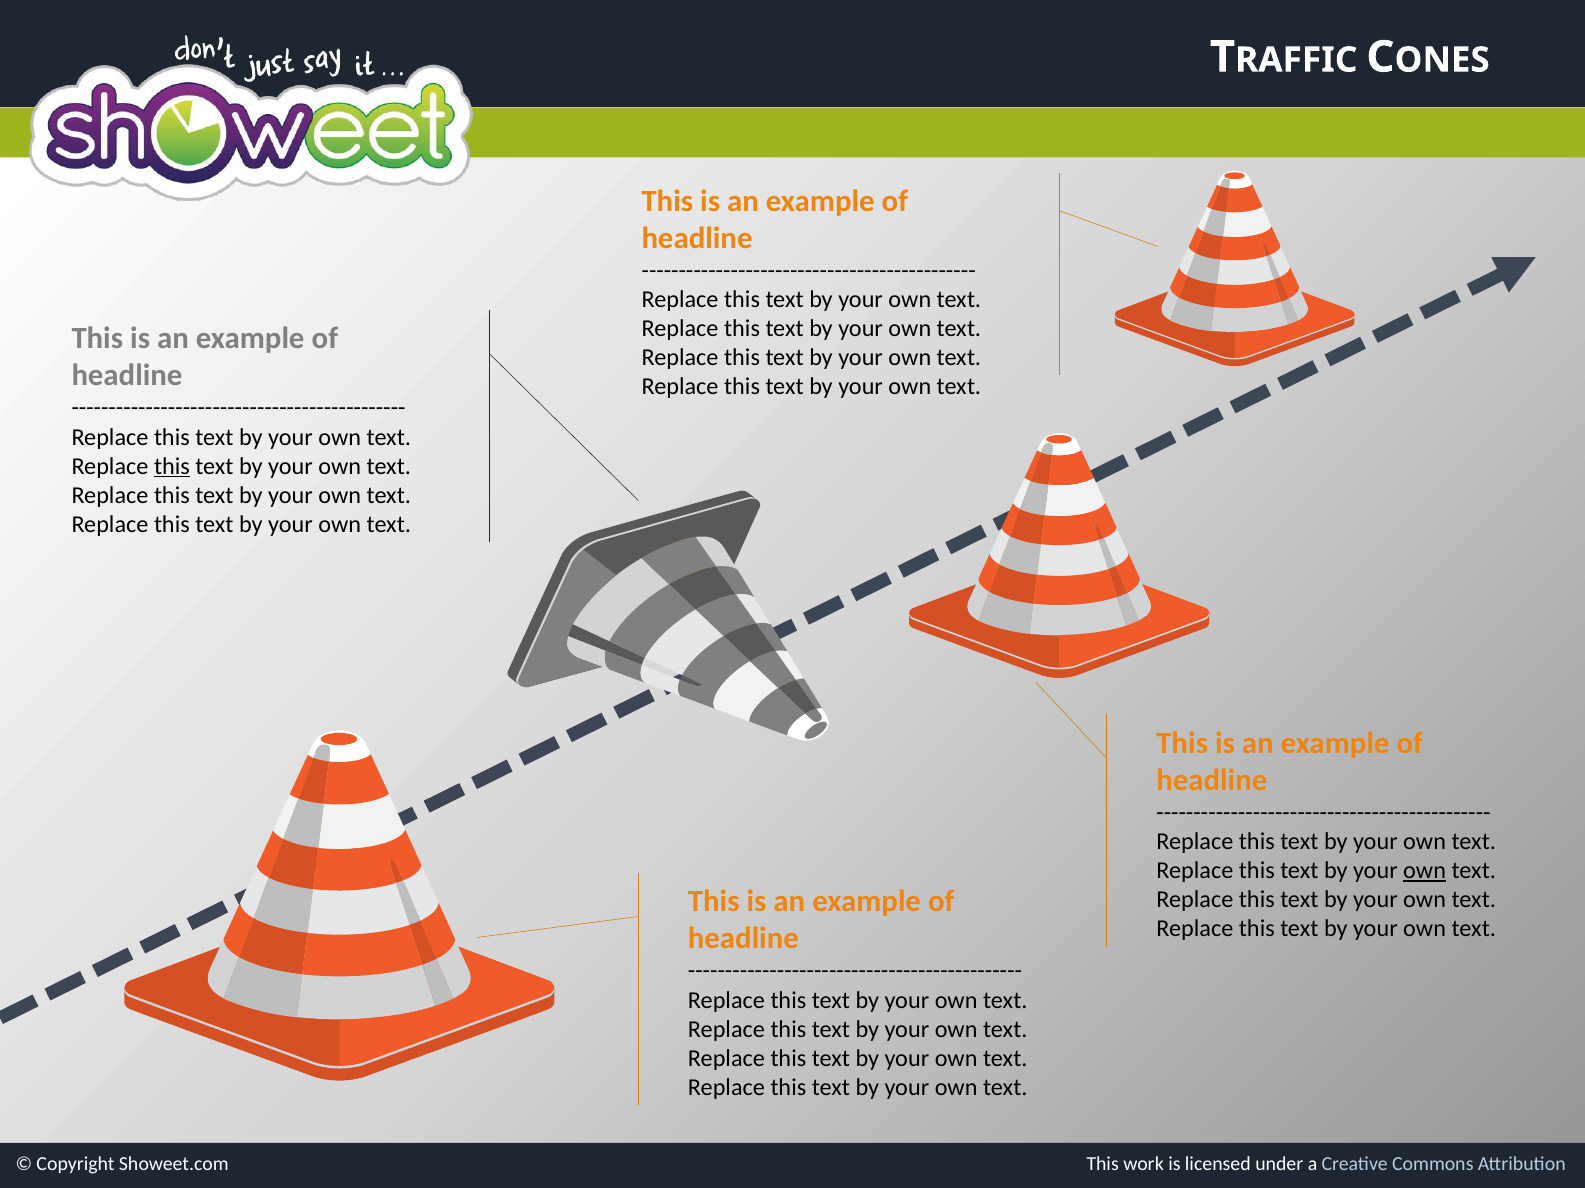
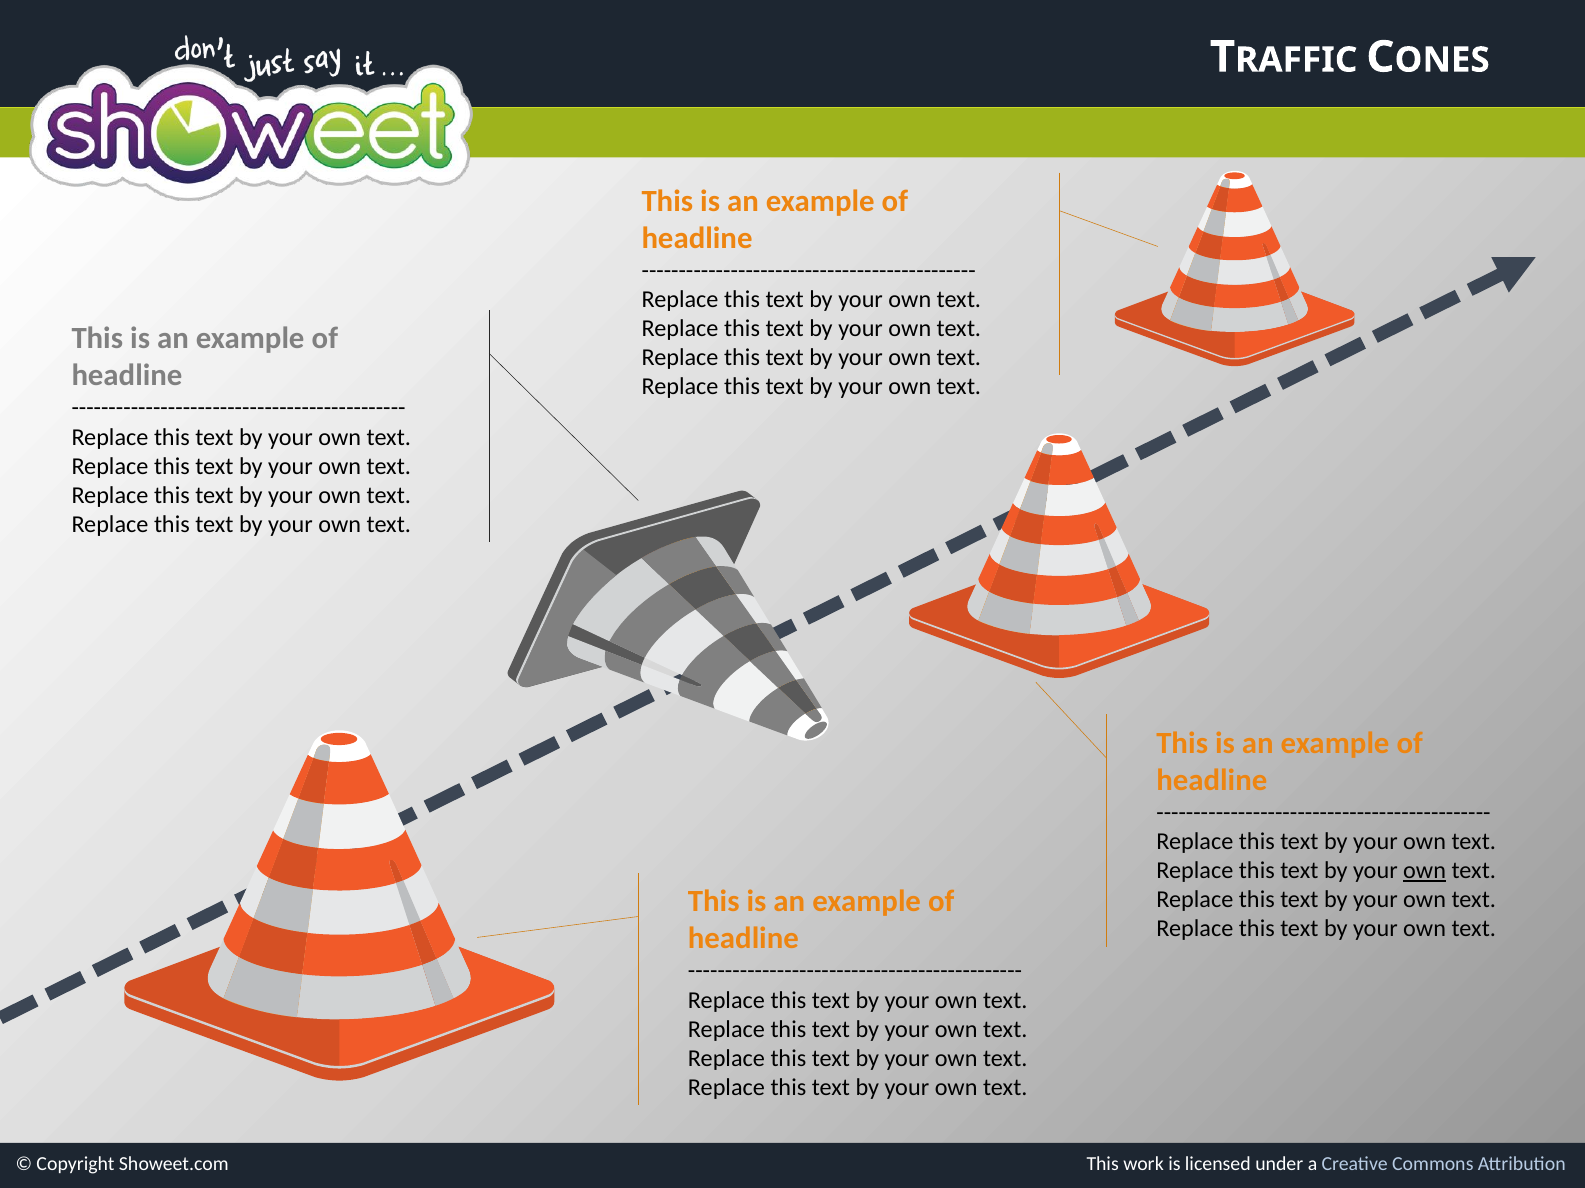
this at (172, 466) underline: present -> none
